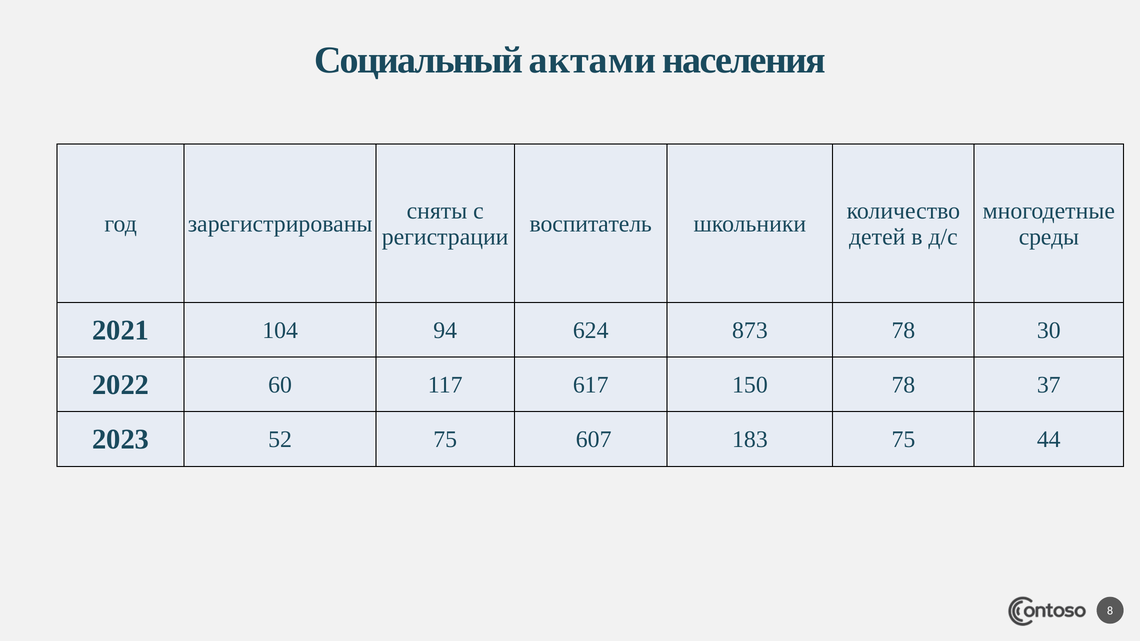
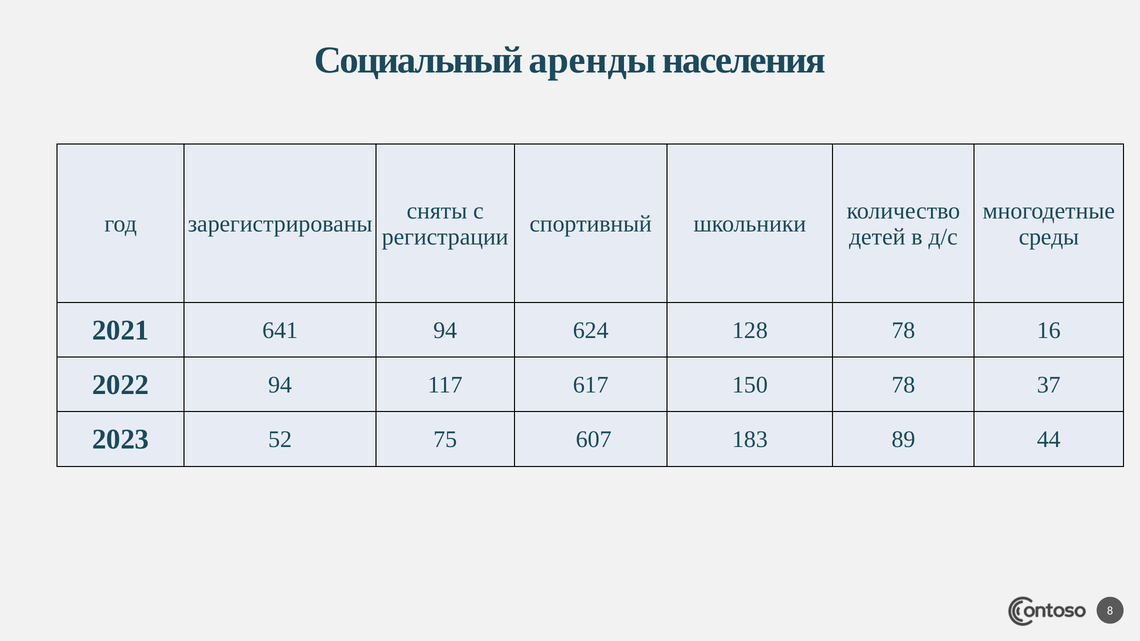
актами: актами -> аренды
воспитатель: воспитатель -> спортивный
104: 104 -> 641
873: 873 -> 128
30: 30 -> 16
2022 60: 60 -> 94
183 75: 75 -> 89
